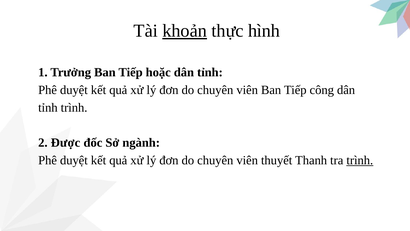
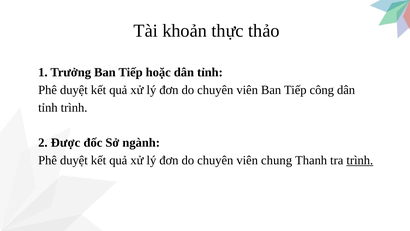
khoản underline: present -> none
hình: hình -> thảo
thuyết: thuyết -> chung
